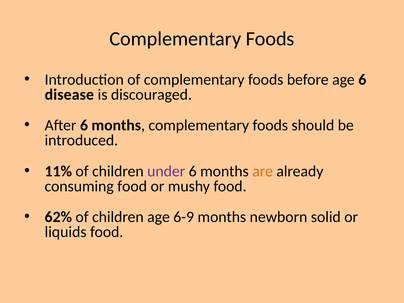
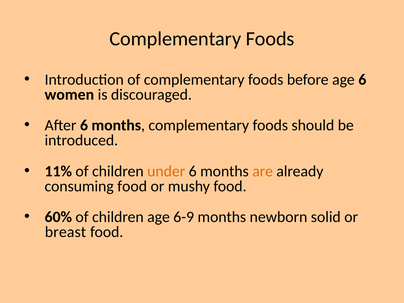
disease: disease -> women
under colour: purple -> orange
62%: 62% -> 60%
liquids: liquids -> breast
